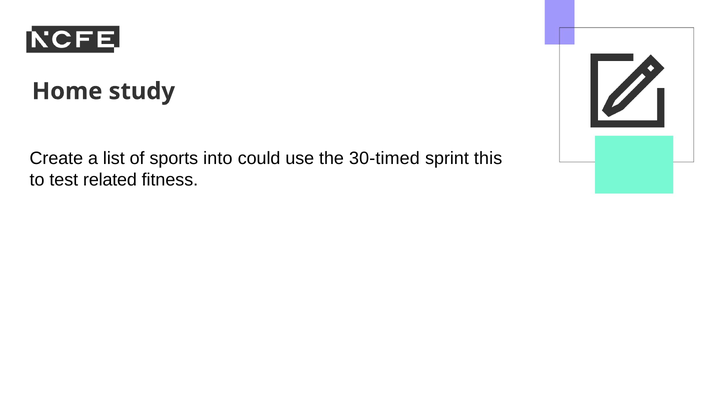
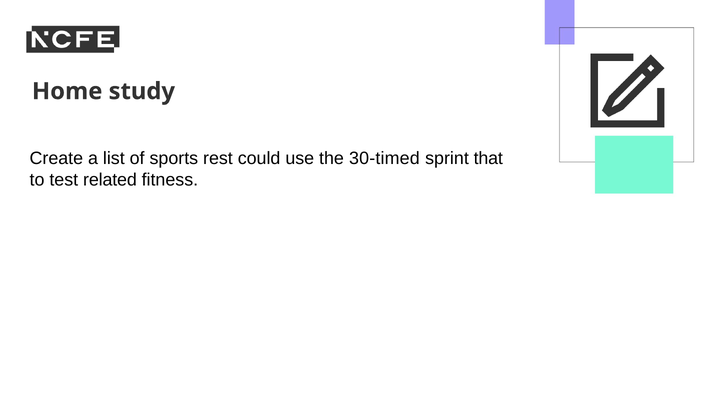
into: into -> rest
this: this -> that
